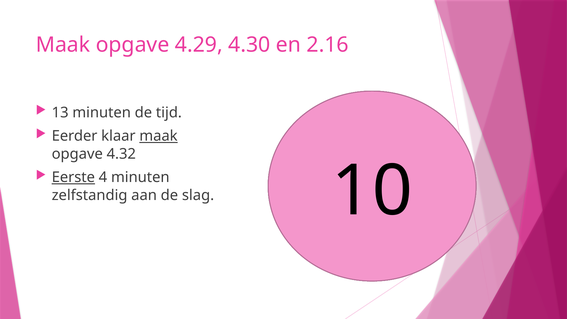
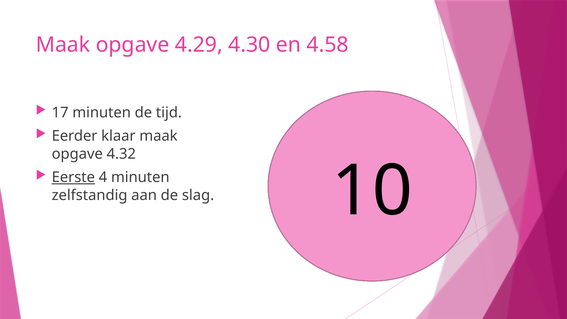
2.16: 2.16 -> 4.58
13: 13 -> 17
maak at (158, 136) underline: present -> none
